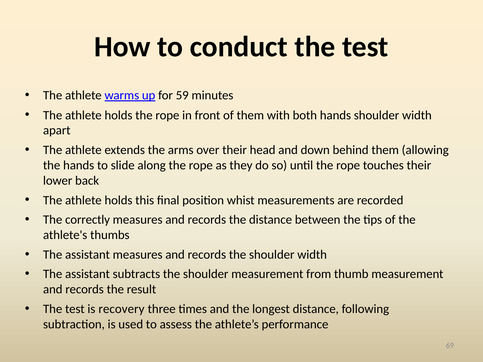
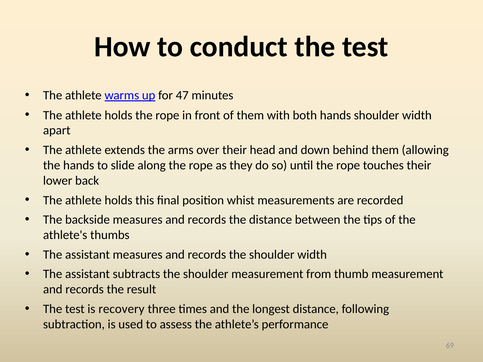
59: 59 -> 47
correctly: correctly -> backside
